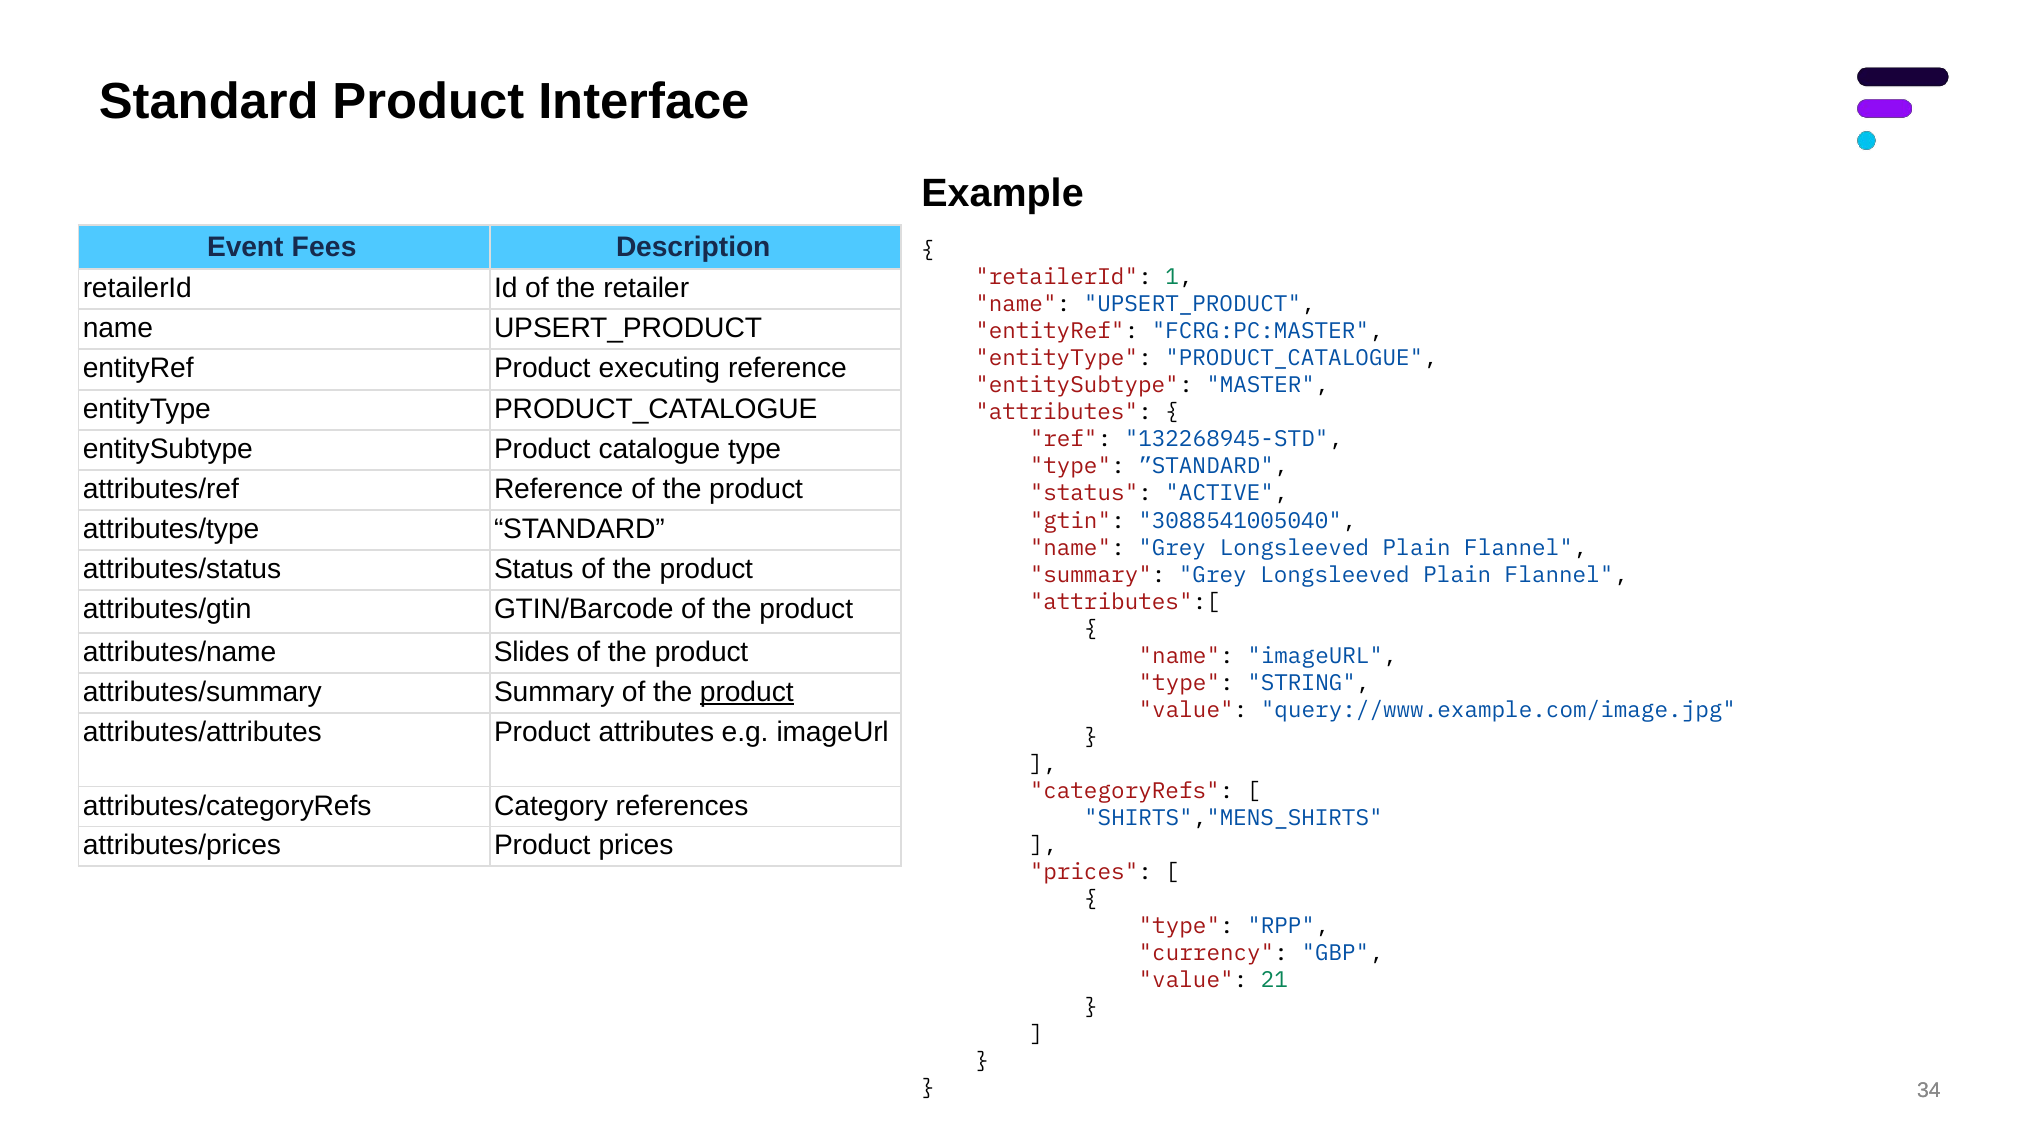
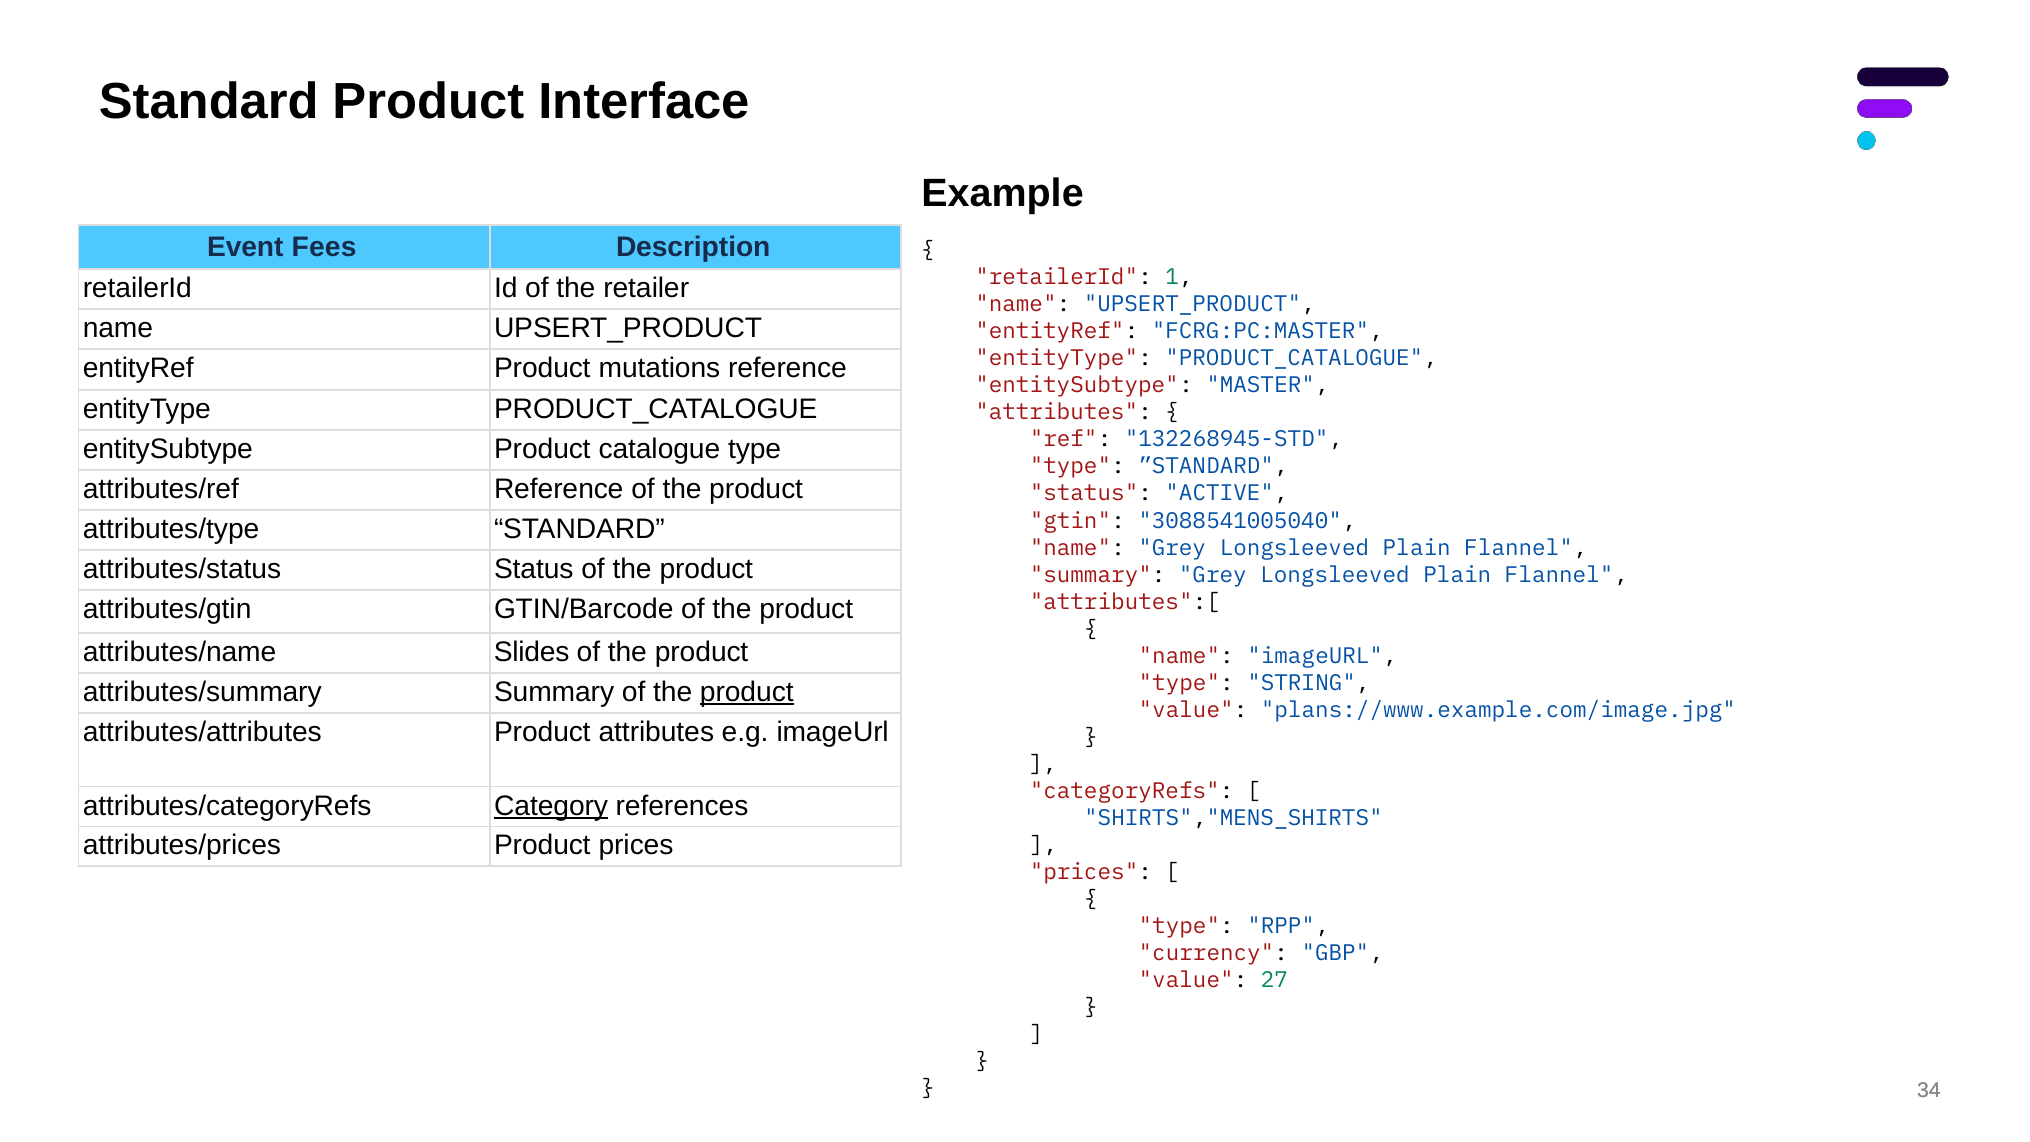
executing: executing -> mutations
query://www.example.com/image.jpg: query://www.example.com/image.jpg -> plans://www.example.com/image.jpg
Category underline: none -> present
21: 21 -> 27
